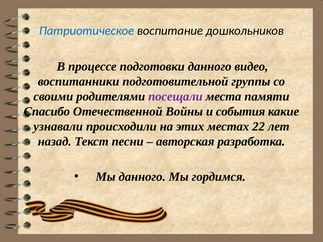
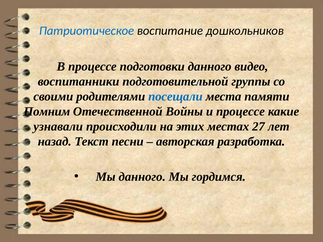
посещали colour: purple -> blue
Спасибо: Спасибо -> Помним
и события: события -> процессе
22: 22 -> 27
